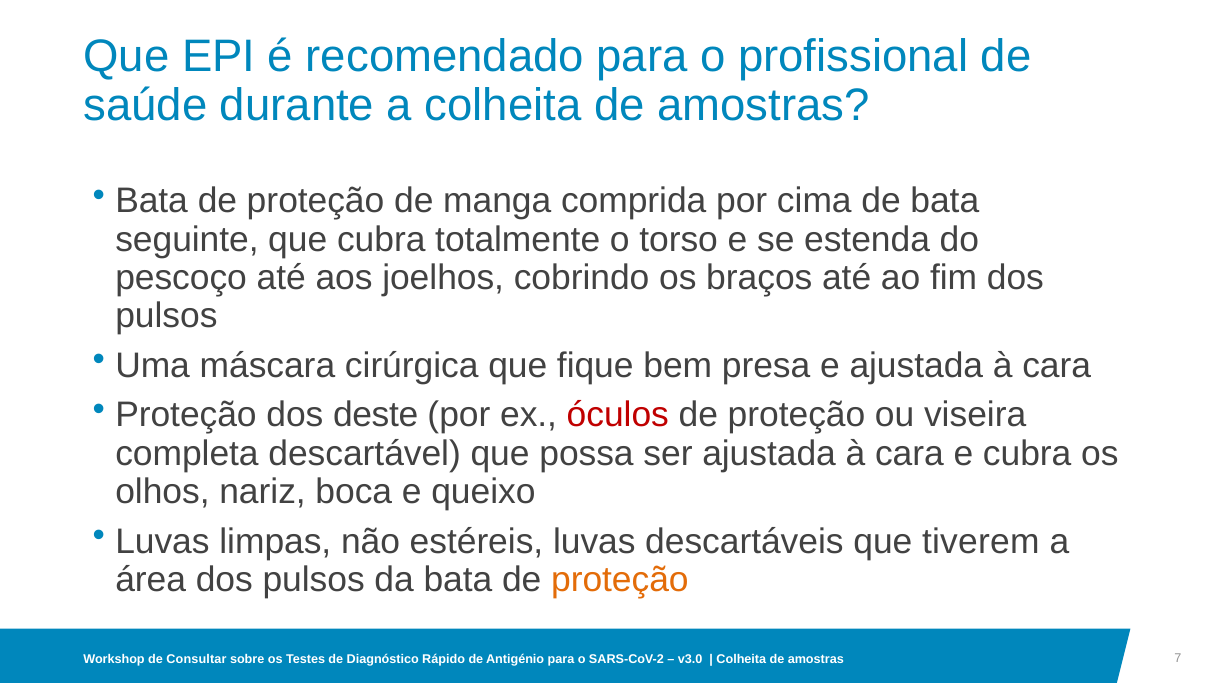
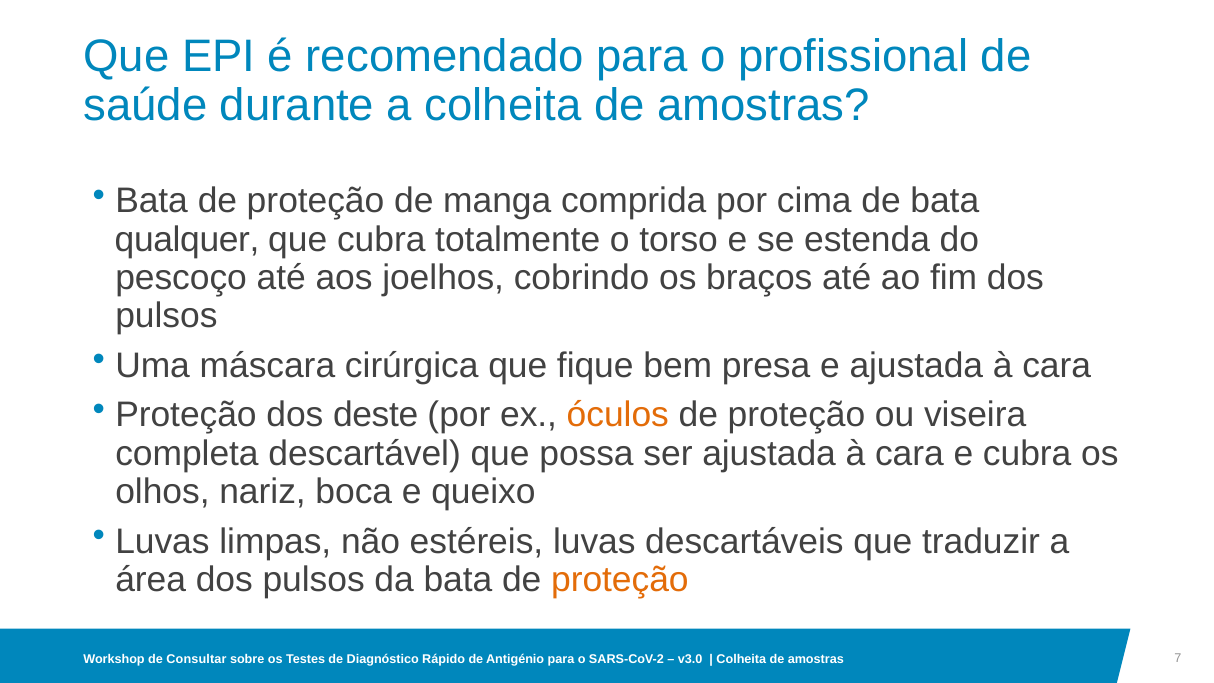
seguinte: seguinte -> qualquer
óculos colour: red -> orange
tiverem: tiverem -> traduzir
